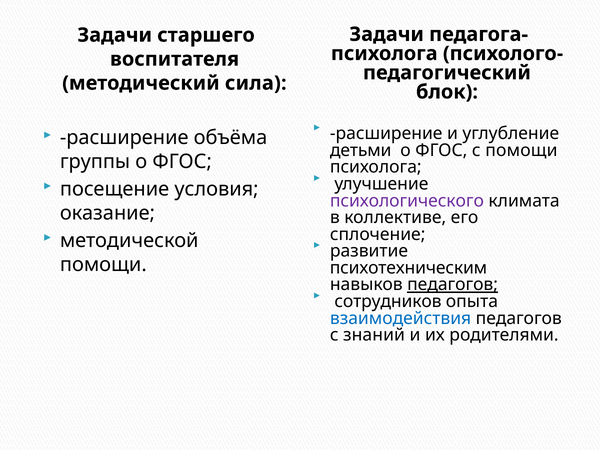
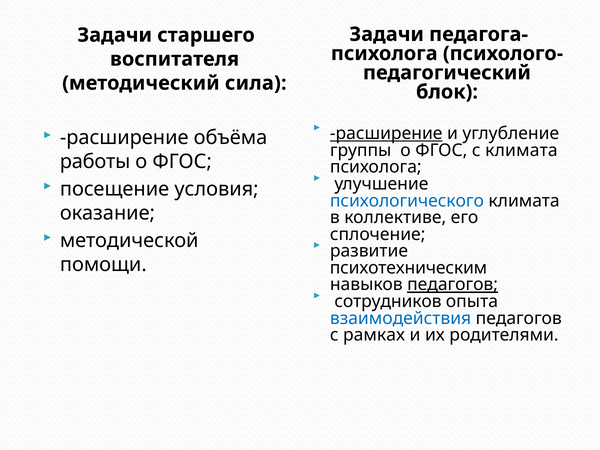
расширение at (386, 134) underline: none -> present
детьми: детьми -> группы
с помощи: помощи -> климата
группы: группы -> работы
психологического colour: purple -> blue
знаний: знаний -> рамках
